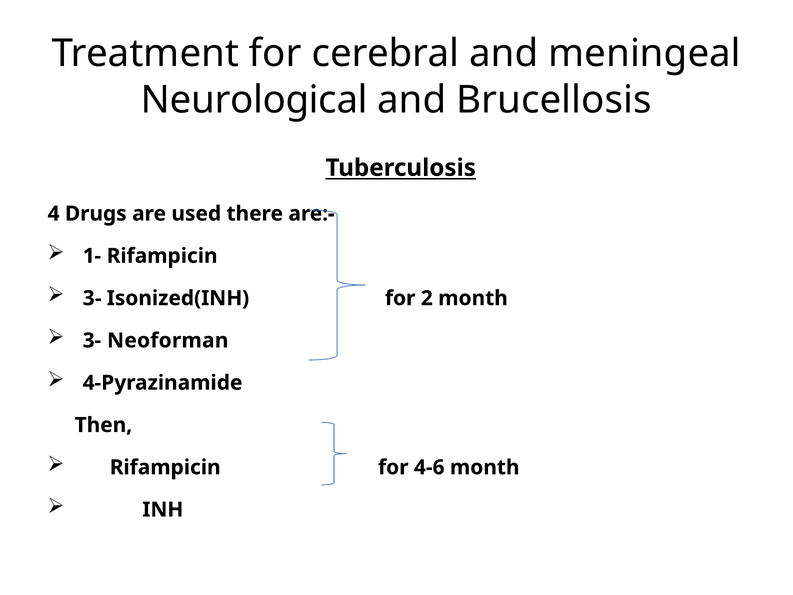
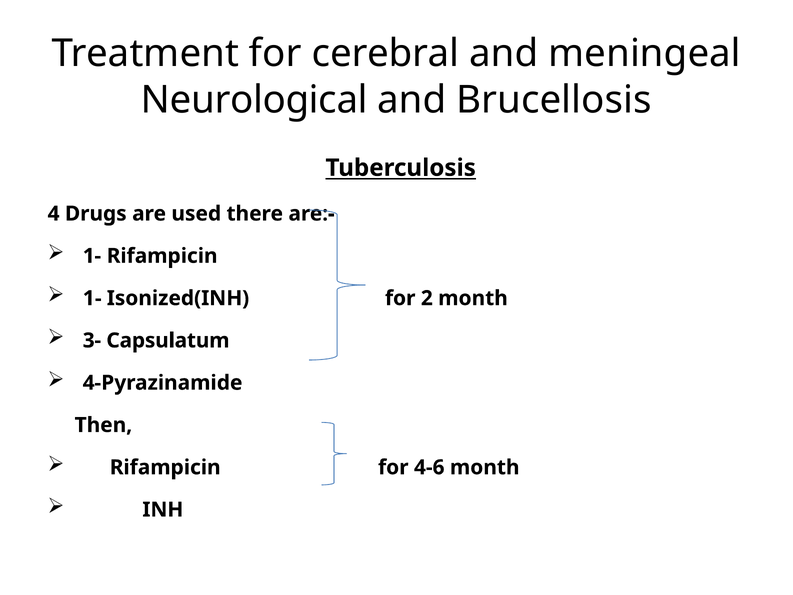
3- at (92, 298): 3- -> 1-
Neoforman: Neoforman -> Capsulatum
